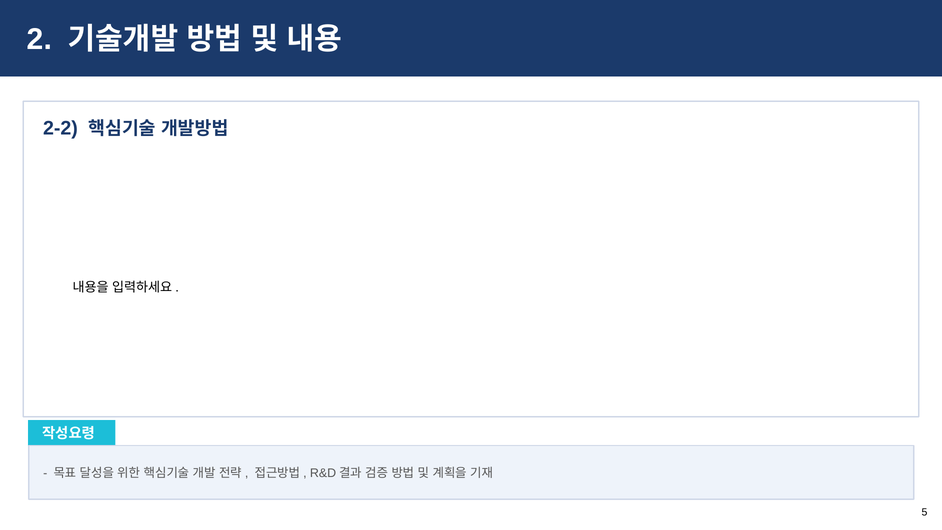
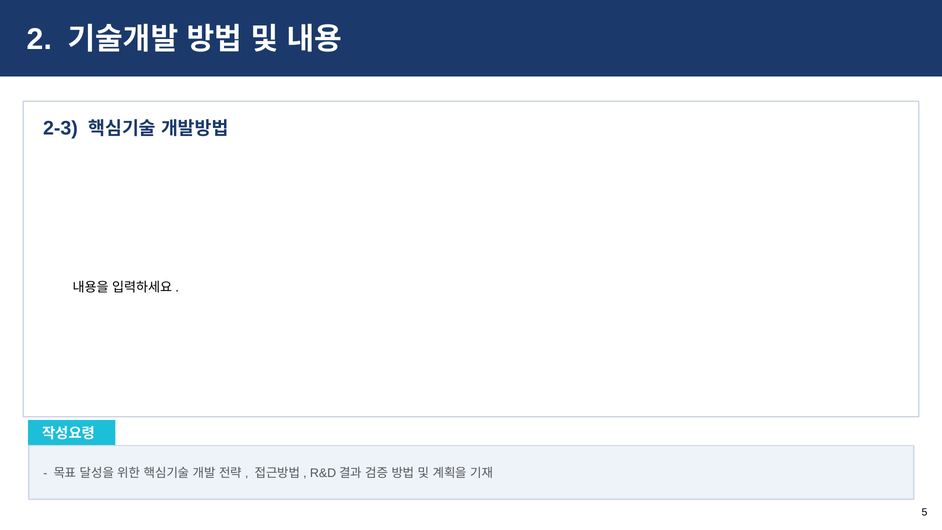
2-2: 2-2 -> 2-3
